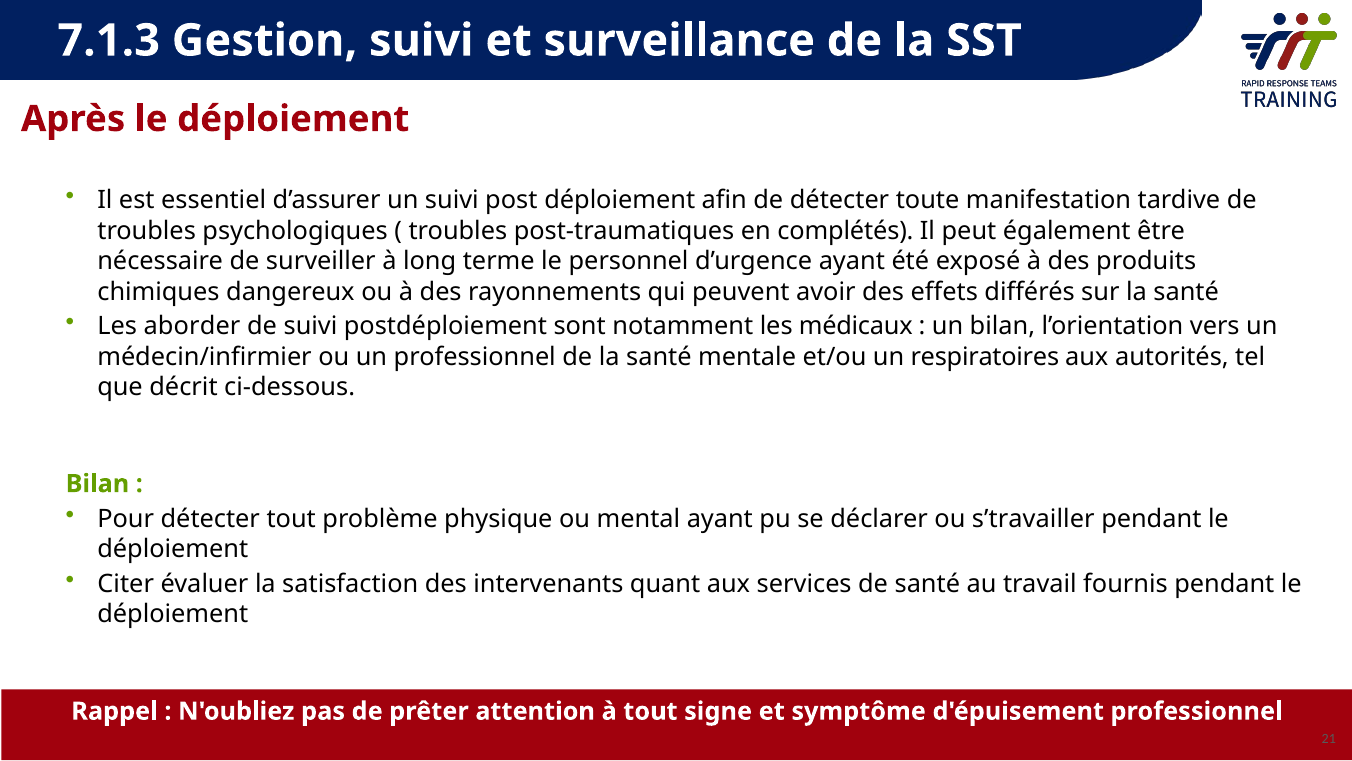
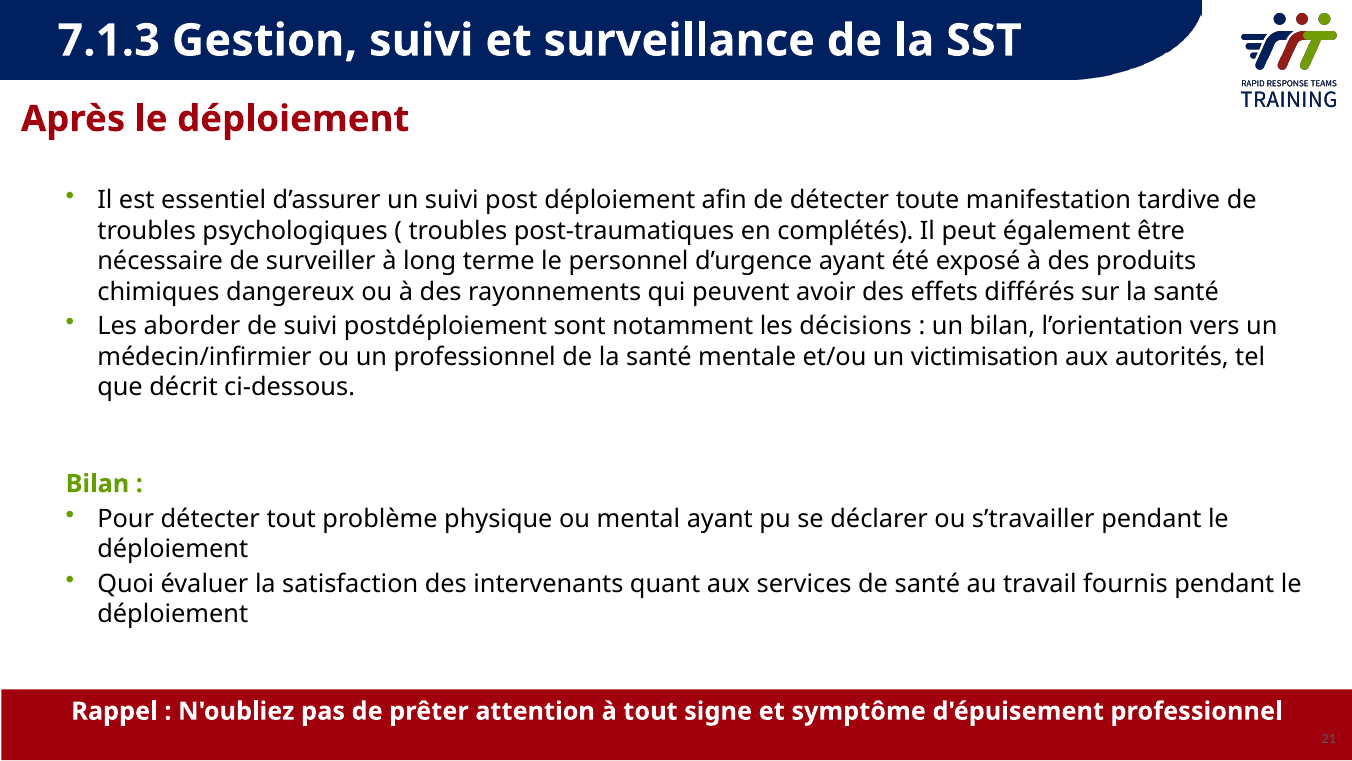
médicaux: médicaux -> décisions
respiratoires: respiratoires -> victimisation
Citer: Citer -> Quoi
